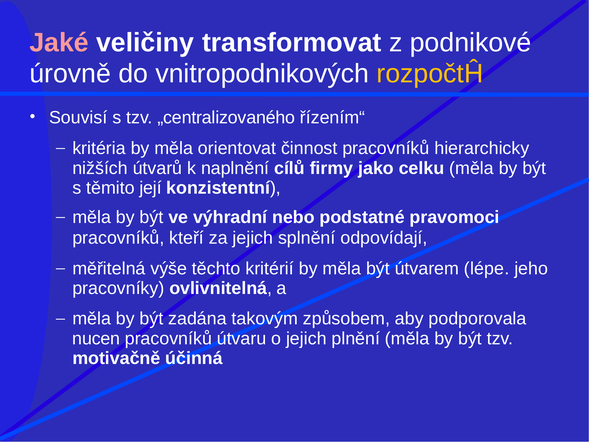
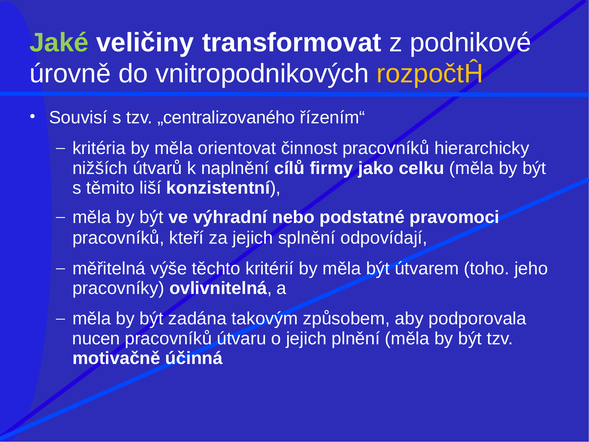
Jaké colour: pink -> light green
její: její -> liší
lépe: lépe -> toho
